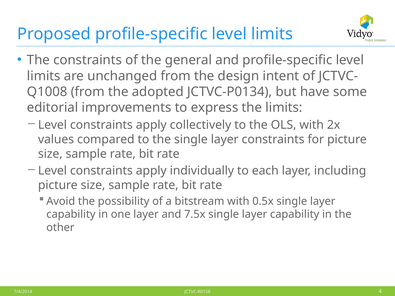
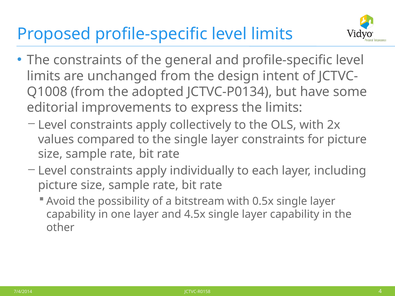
7.5x: 7.5x -> 4.5x
